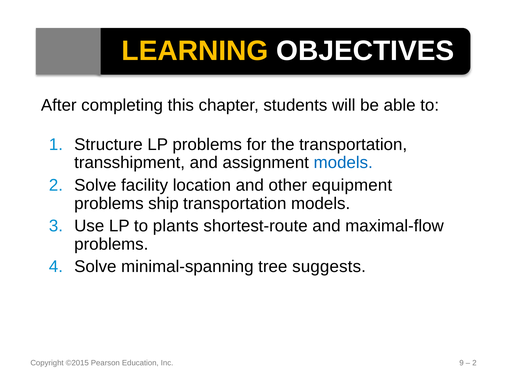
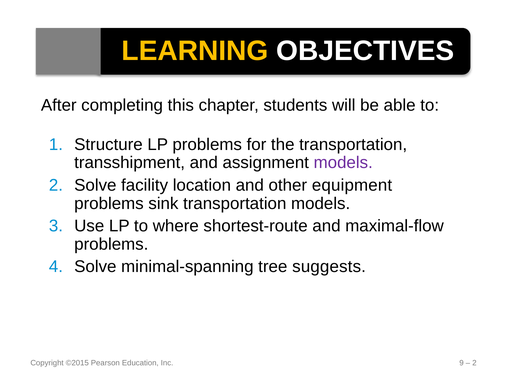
models at (343, 163) colour: blue -> purple
ship: ship -> sink
plants: plants -> where
